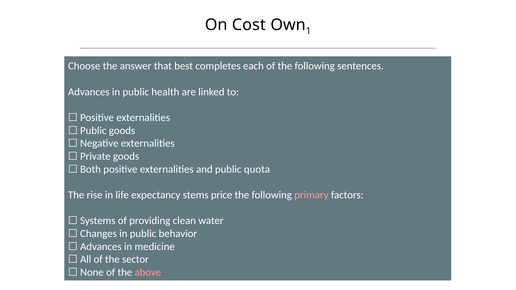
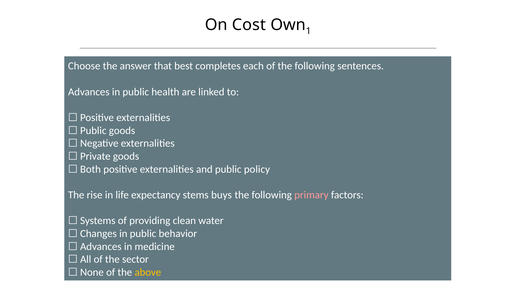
quota: quota -> policy
price: price -> buys
above colour: pink -> yellow
